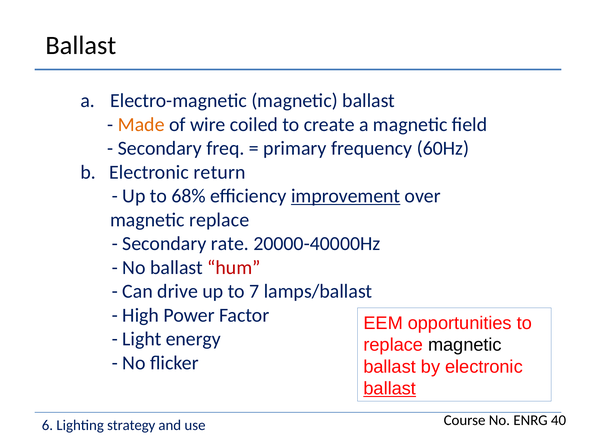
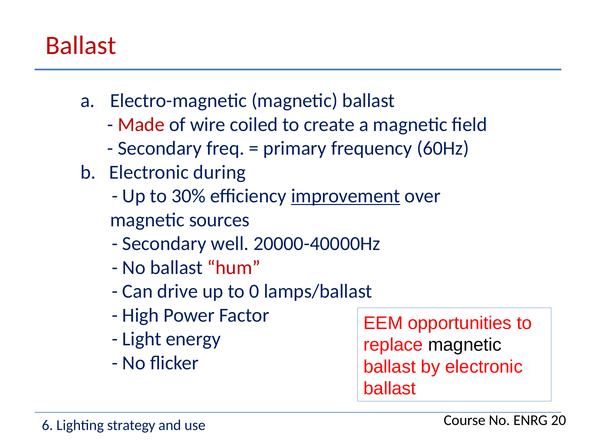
Ballast at (81, 46) colour: black -> red
Made colour: orange -> red
return: return -> during
68%: 68% -> 30%
magnetic replace: replace -> sources
rate: rate -> well
7: 7 -> 0
ballast at (390, 389) underline: present -> none
40: 40 -> 20
